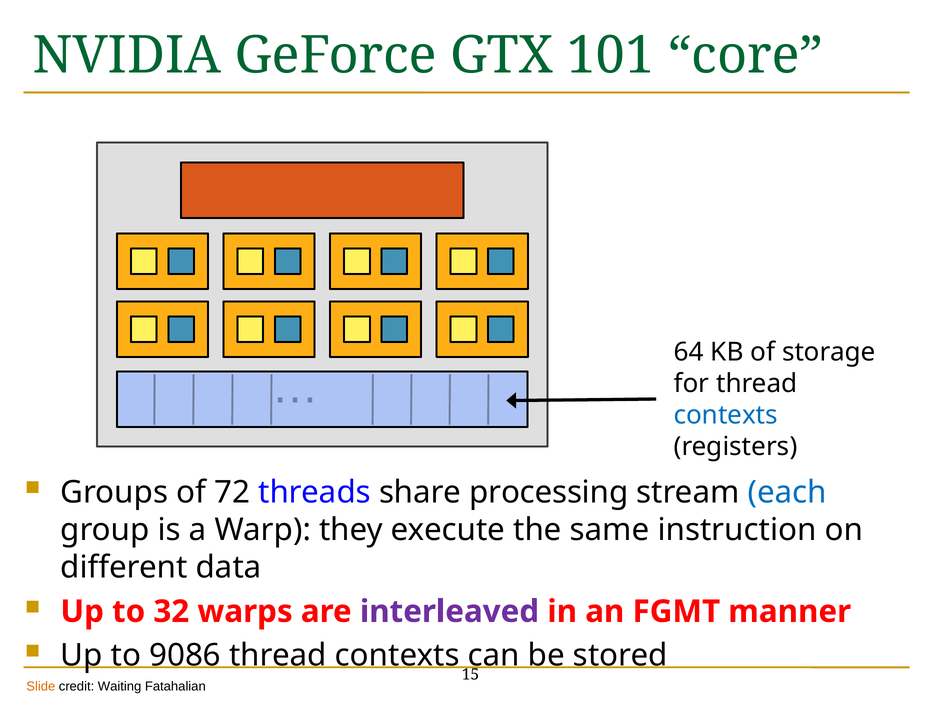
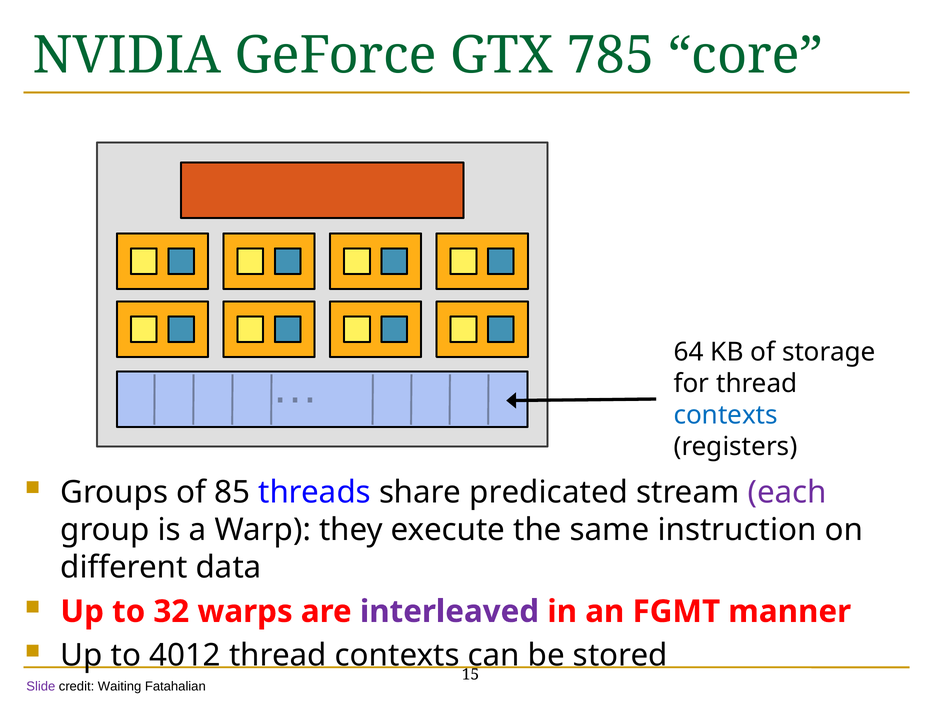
101: 101 -> 785
72: 72 -> 85
processing: processing -> predicated
each colour: blue -> purple
9086: 9086 -> 4012
Slide colour: orange -> purple
